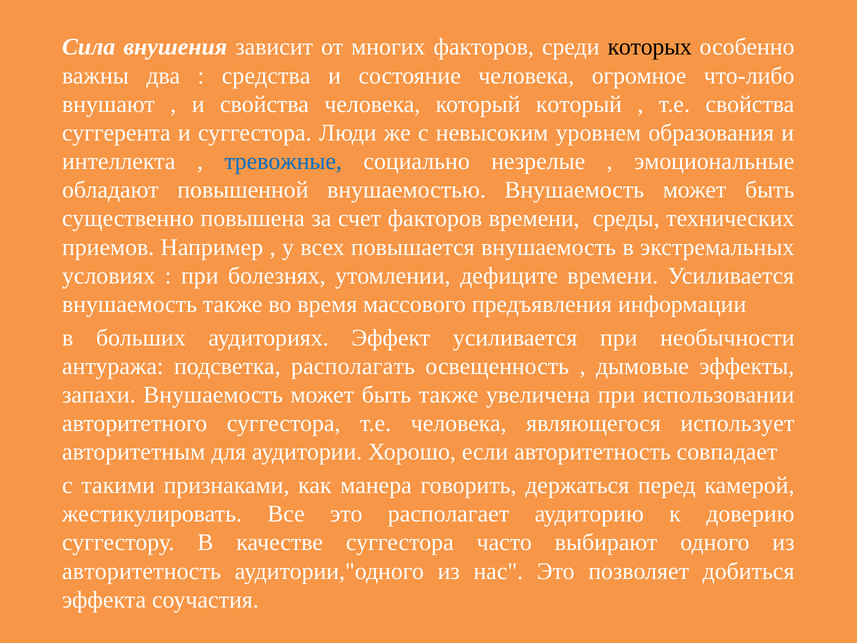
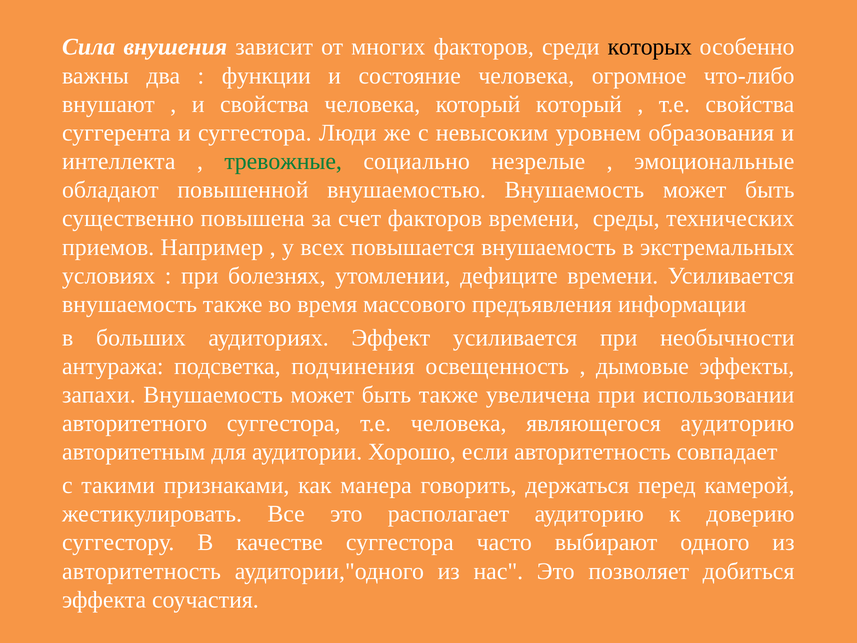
средства: средства -> функции
тревожные colour: blue -> green
располагать: располагать -> подчинения
являющегося использует: использует -> аудиторию
